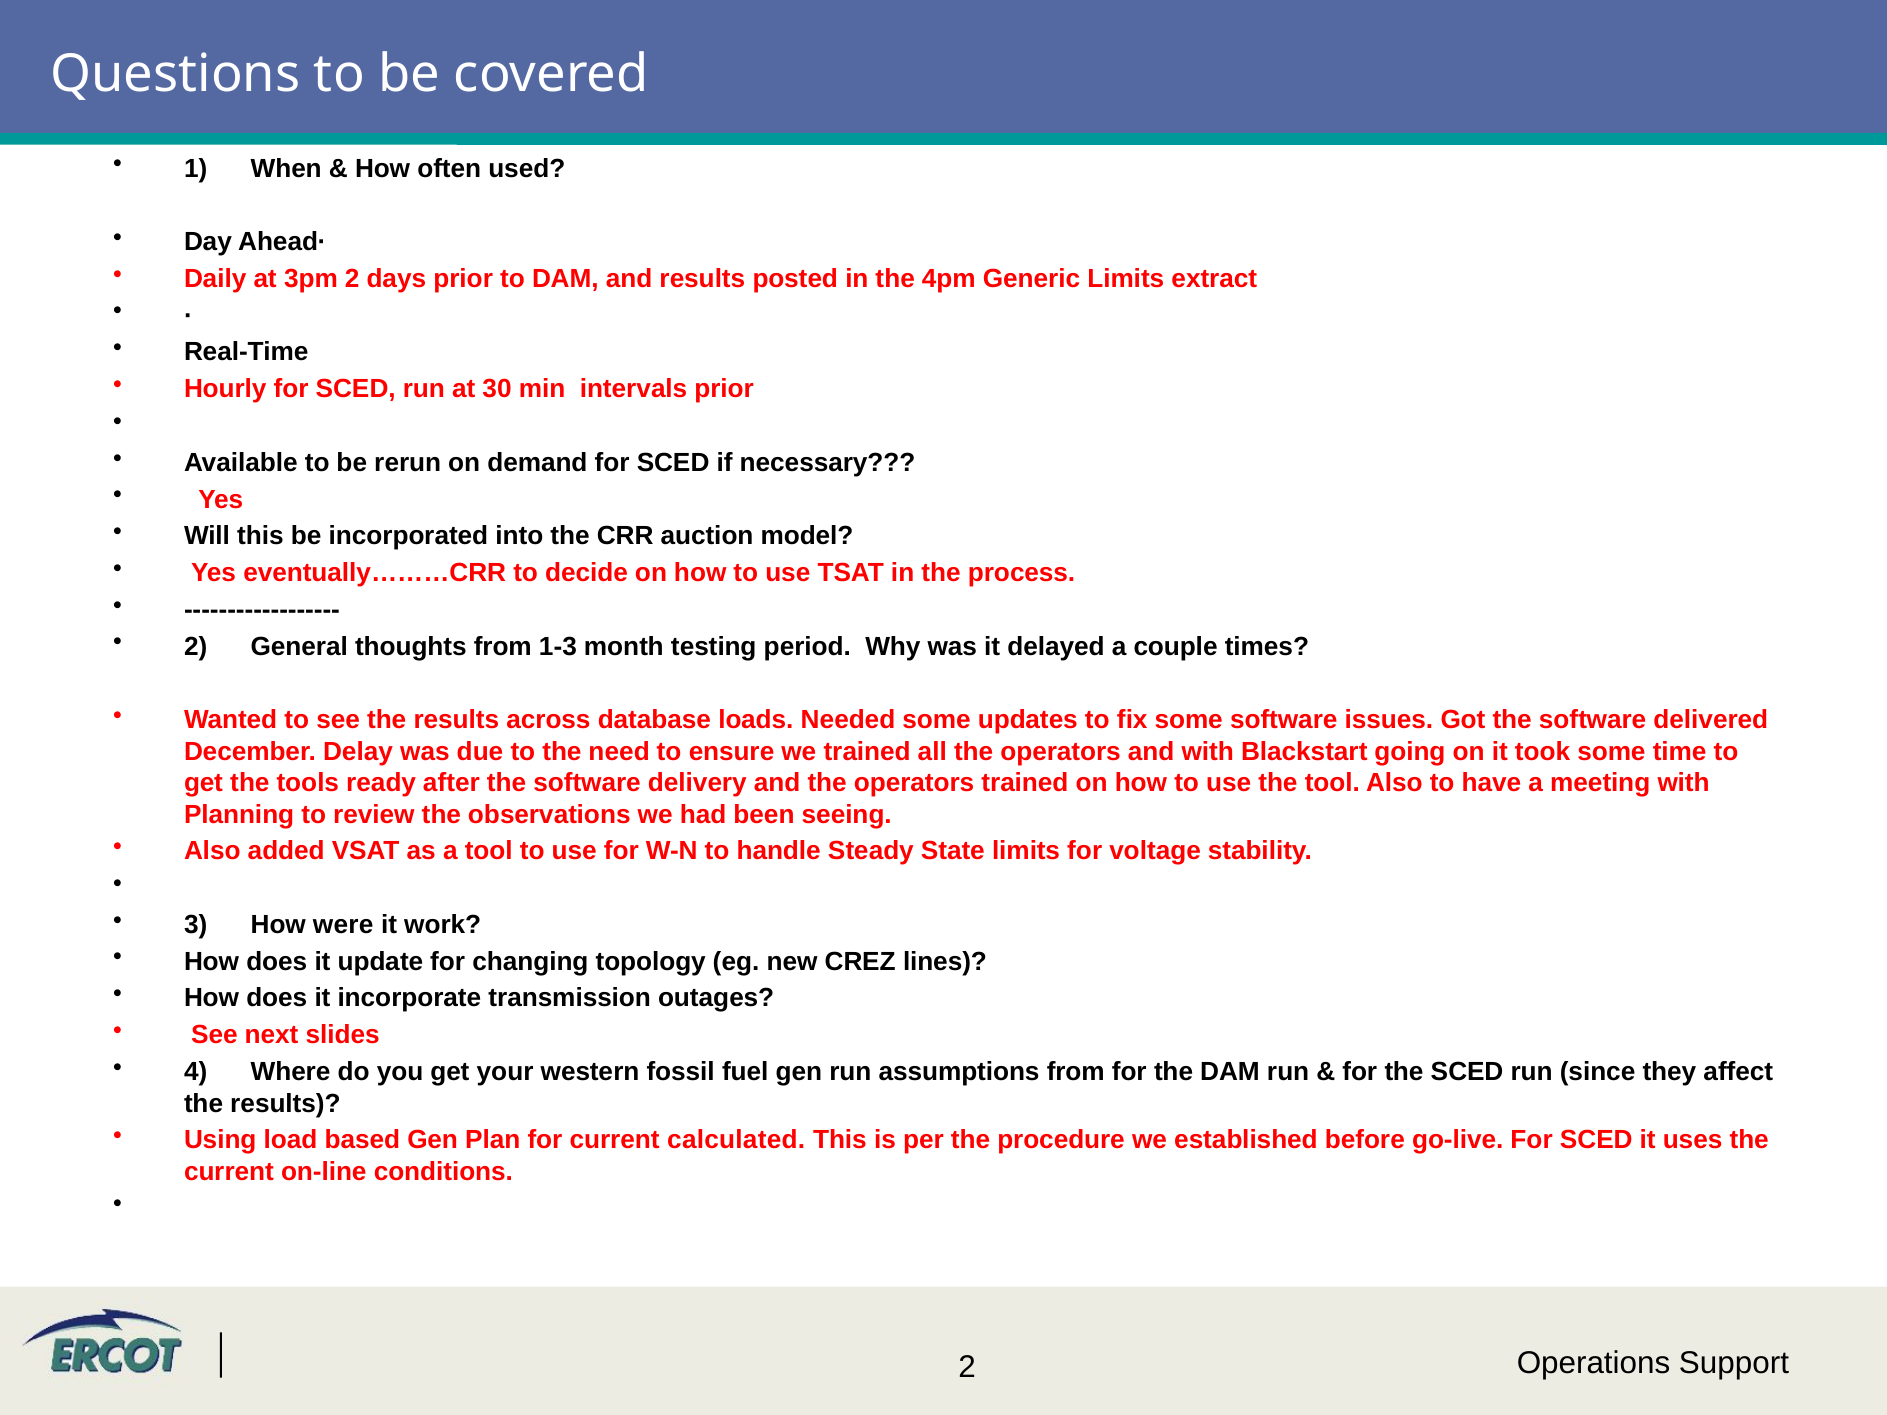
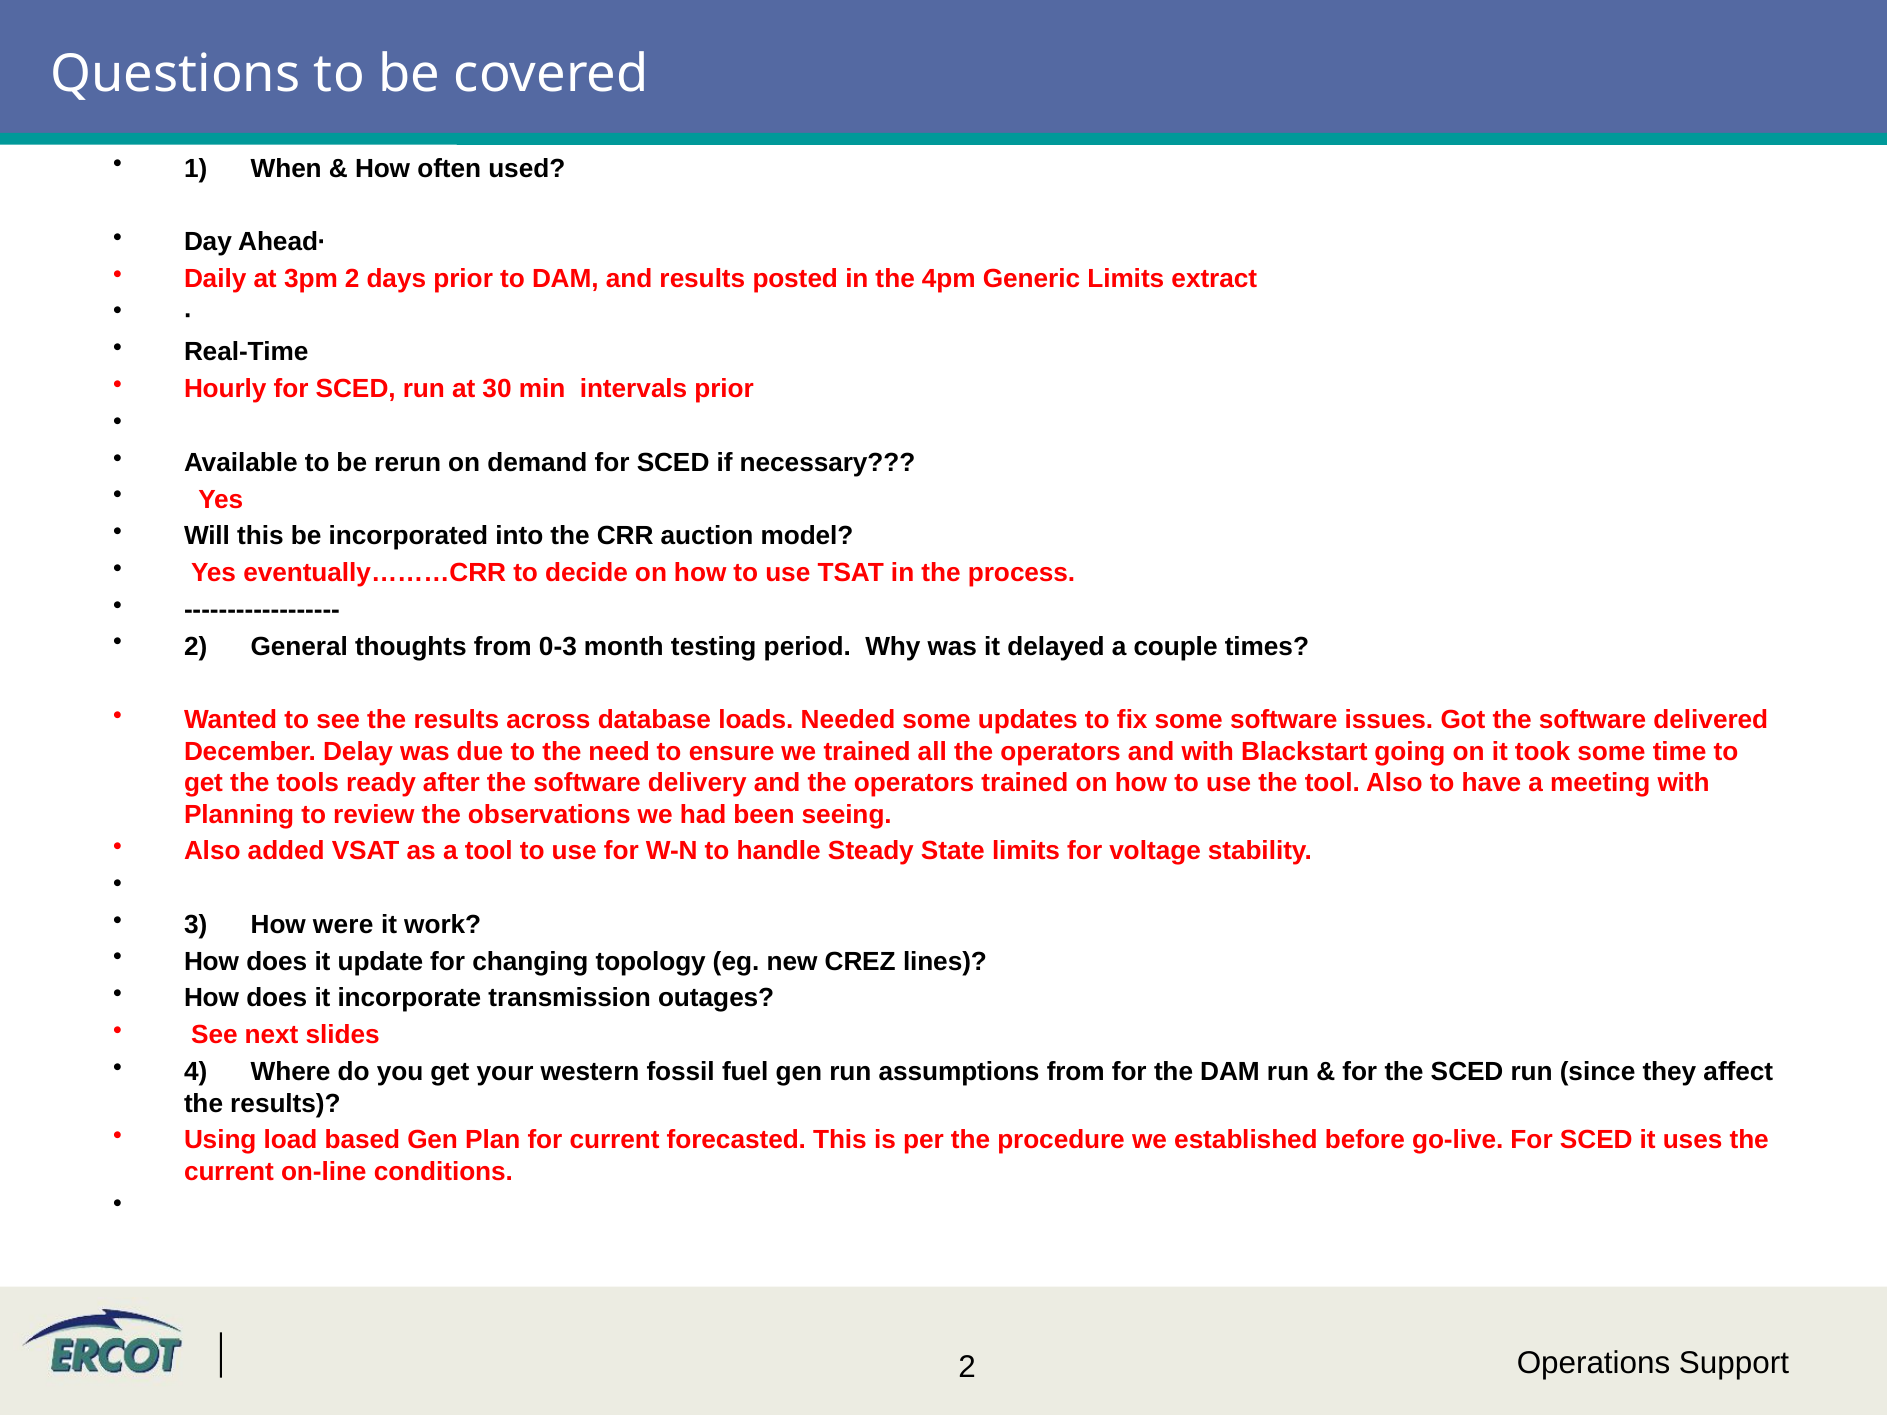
1-3: 1-3 -> 0-3
calculated: calculated -> forecasted
